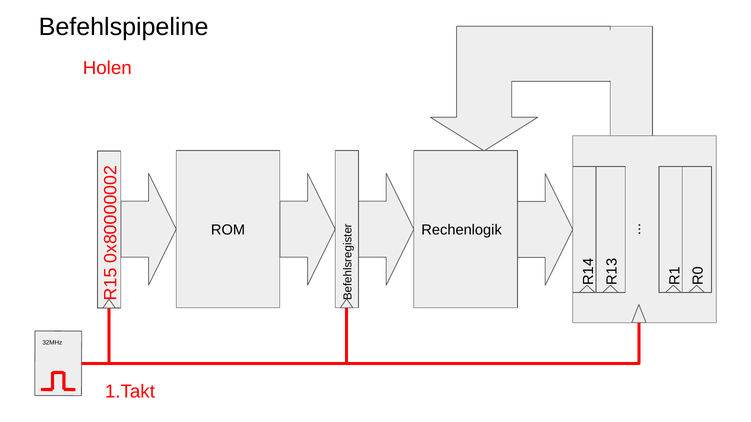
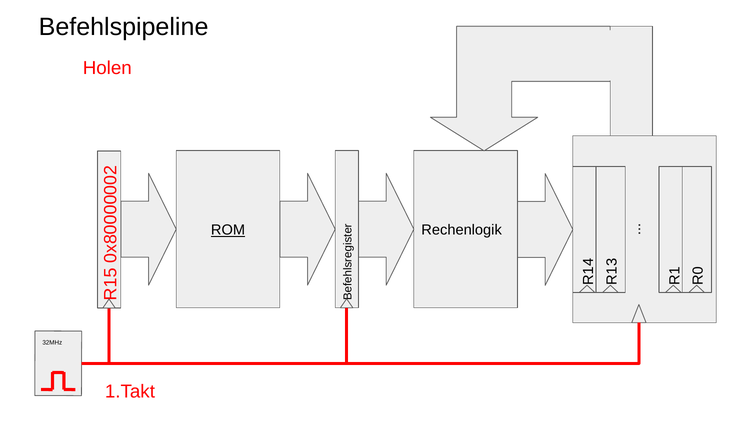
ROM underline: none -> present
